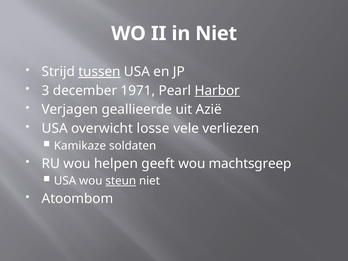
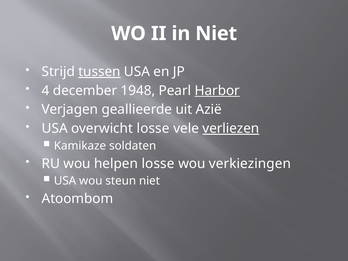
3: 3 -> 4
1971: 1971 -> 1948
verliezen underline: none -> present
helpen geeft: geeft -> losse
machtsgreep: machtsgreep -> verkiezingen
steun underline: present -> none
